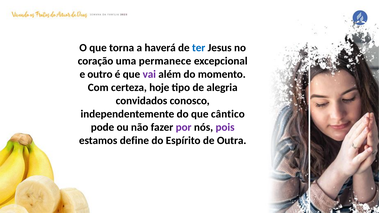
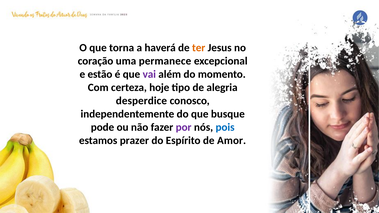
ter colour: blue -> orange
outro: outro -> estão
convidados: convidados -> desperdice
cântico: cântico -> busque
pois colour: purple -> blue
define: define -> prazer
Outra: Outra -> Amor
